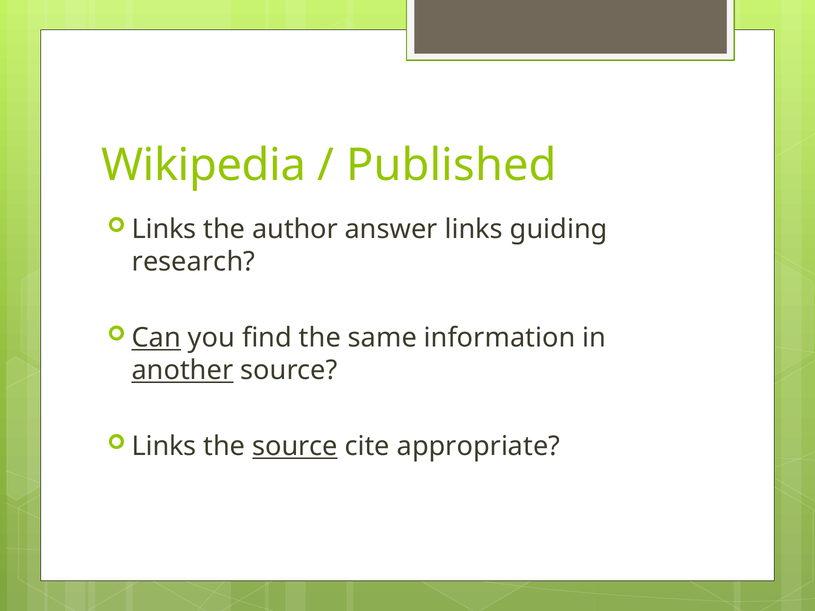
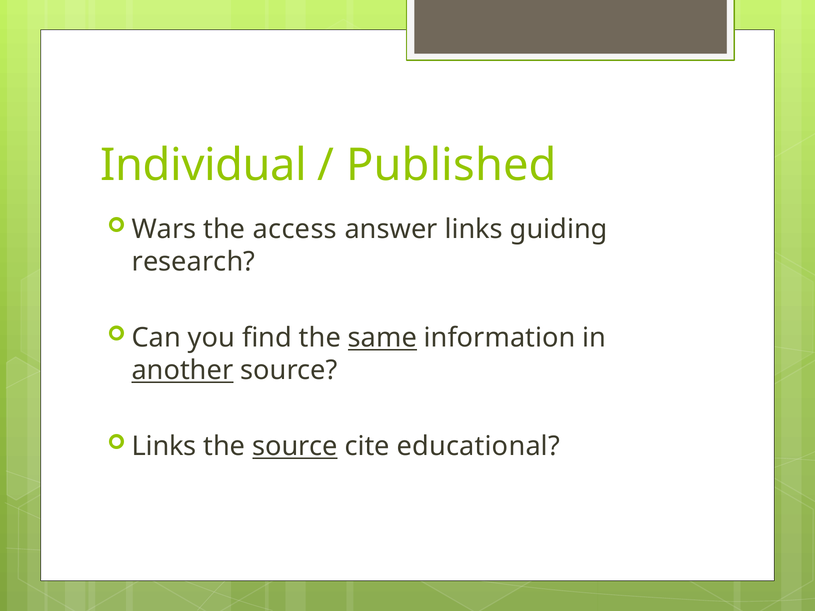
Wikipedia: Wikipedia -> Individual
Links at (164, 229): Links -> Wars
author: author -> access
Can underline: present -> none
same underline: none -> present
appropriate: appropriate -> educational
